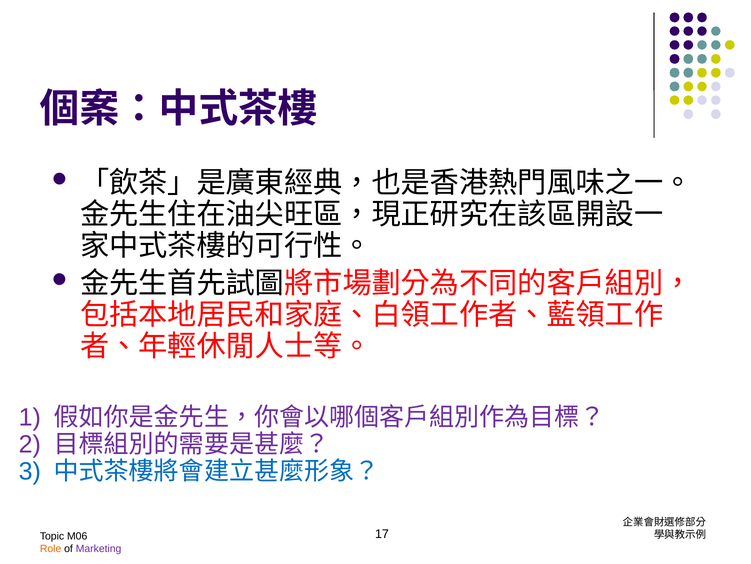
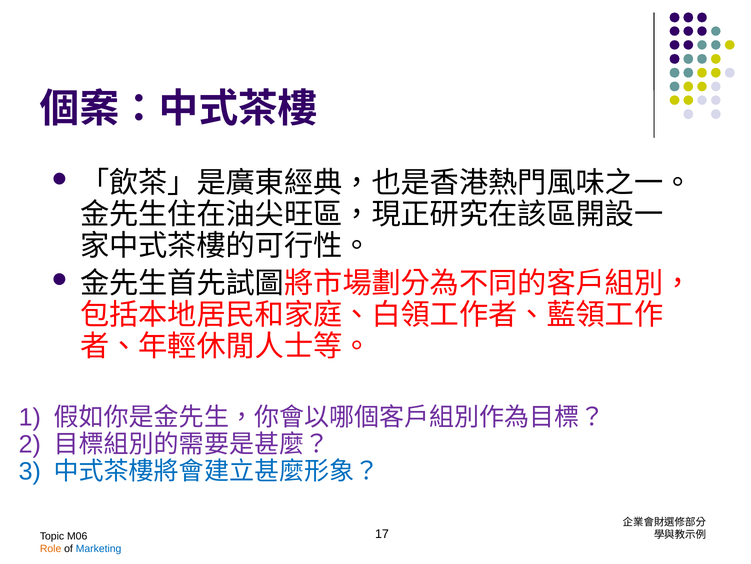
Marketing colour: purple -> blue
